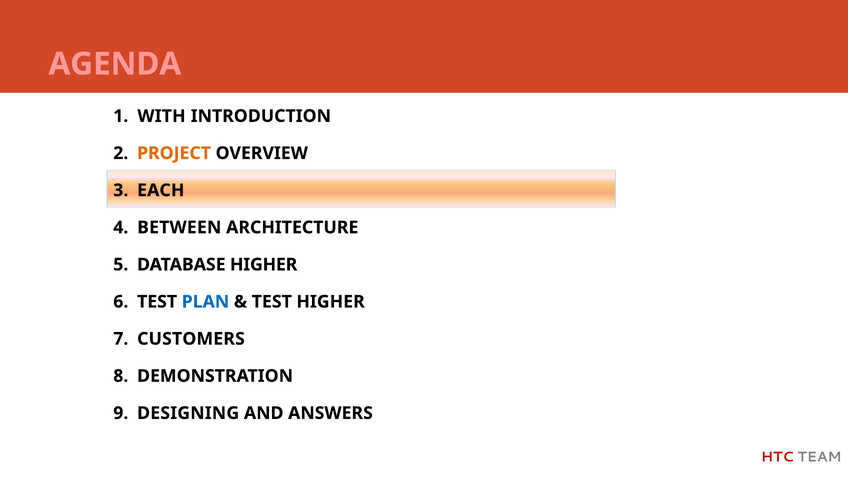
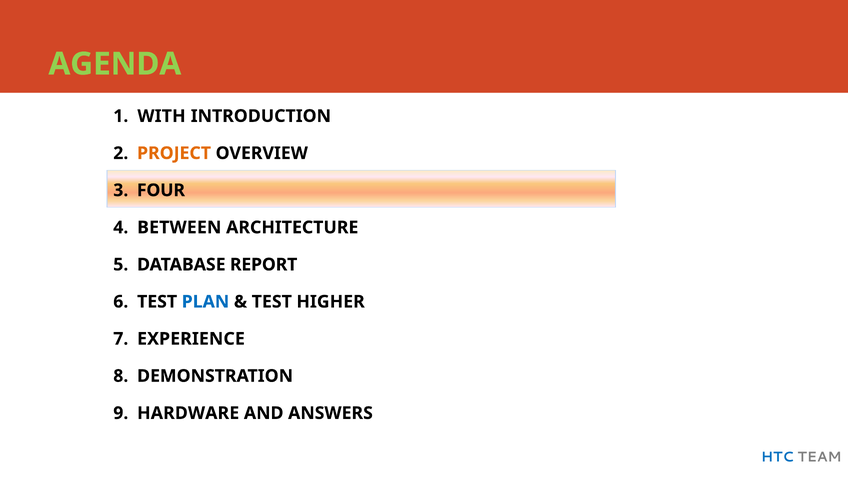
AGENDA colour: pink -> light green
EACH: EACH -> FOUR
DATABASE HIGHER: HIGHER -> REPORT
CUSTOMERS: CUSTOMERS -> EXPERIENCE
DESIGNING: DESIGNING -> HARDWARE
HTC colour: red -> blue
